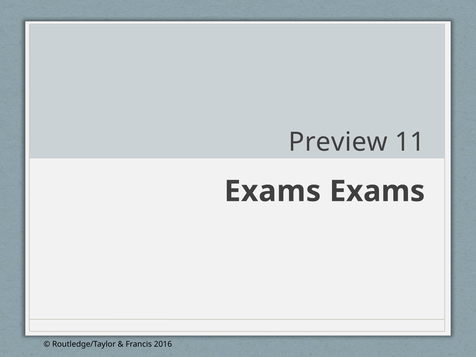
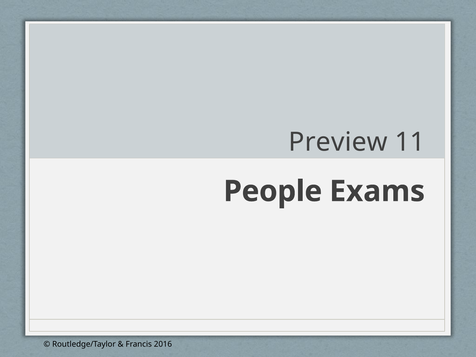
Exams at (273, 191): Exams -> People
